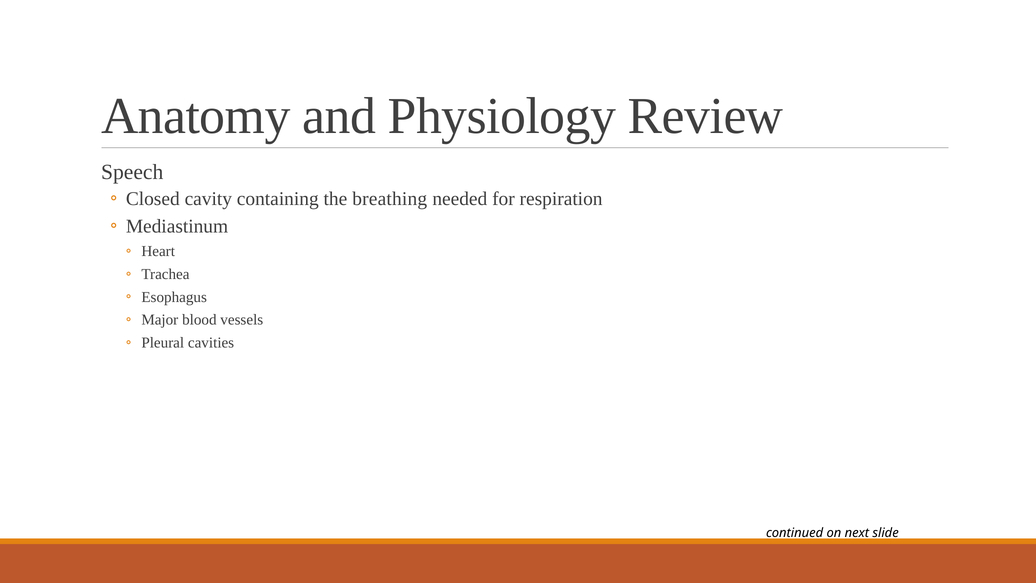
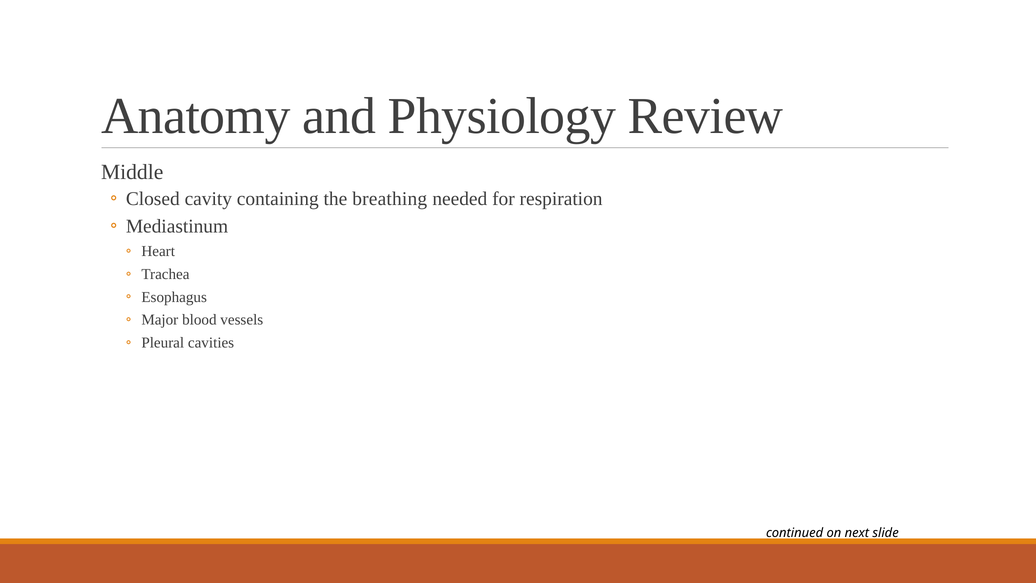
Speech: Speech -> Middle
